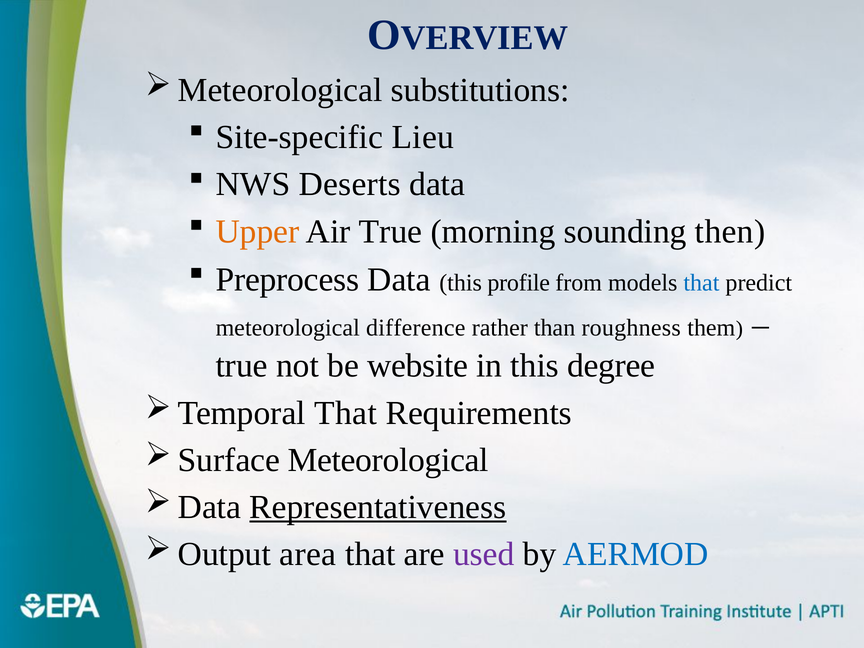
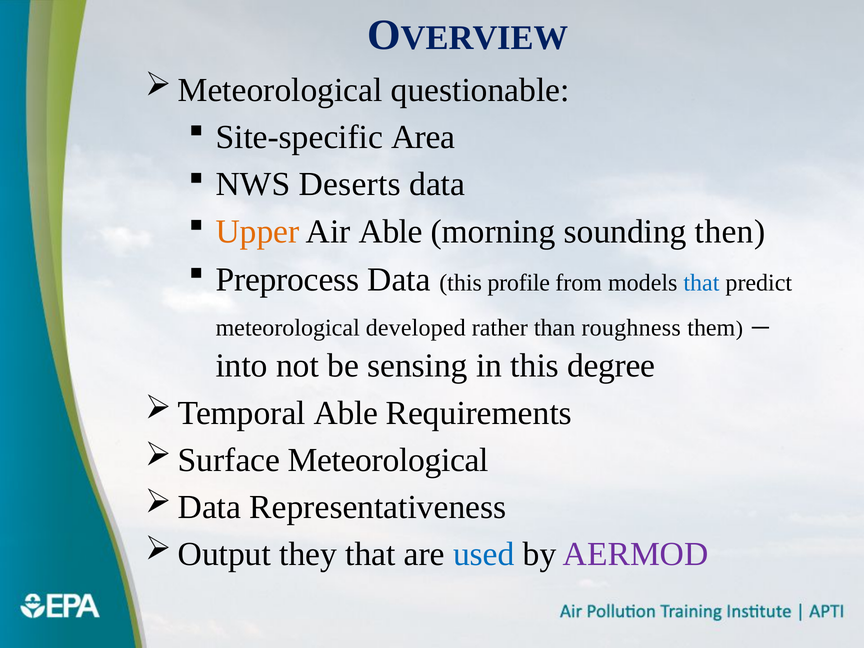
substitutions: substitutions -> questionable
Lieu: Lieu -> Area
Air True: True -> Able
difference: difference -> developed
true at (242, 366): true -> into
website: website -> sensing
That at (346, 413): That -> Able
Representativeness underline: present -> none
area: area -> they
used colour: purple -> blue
AERMOD colour: blue -> purple
